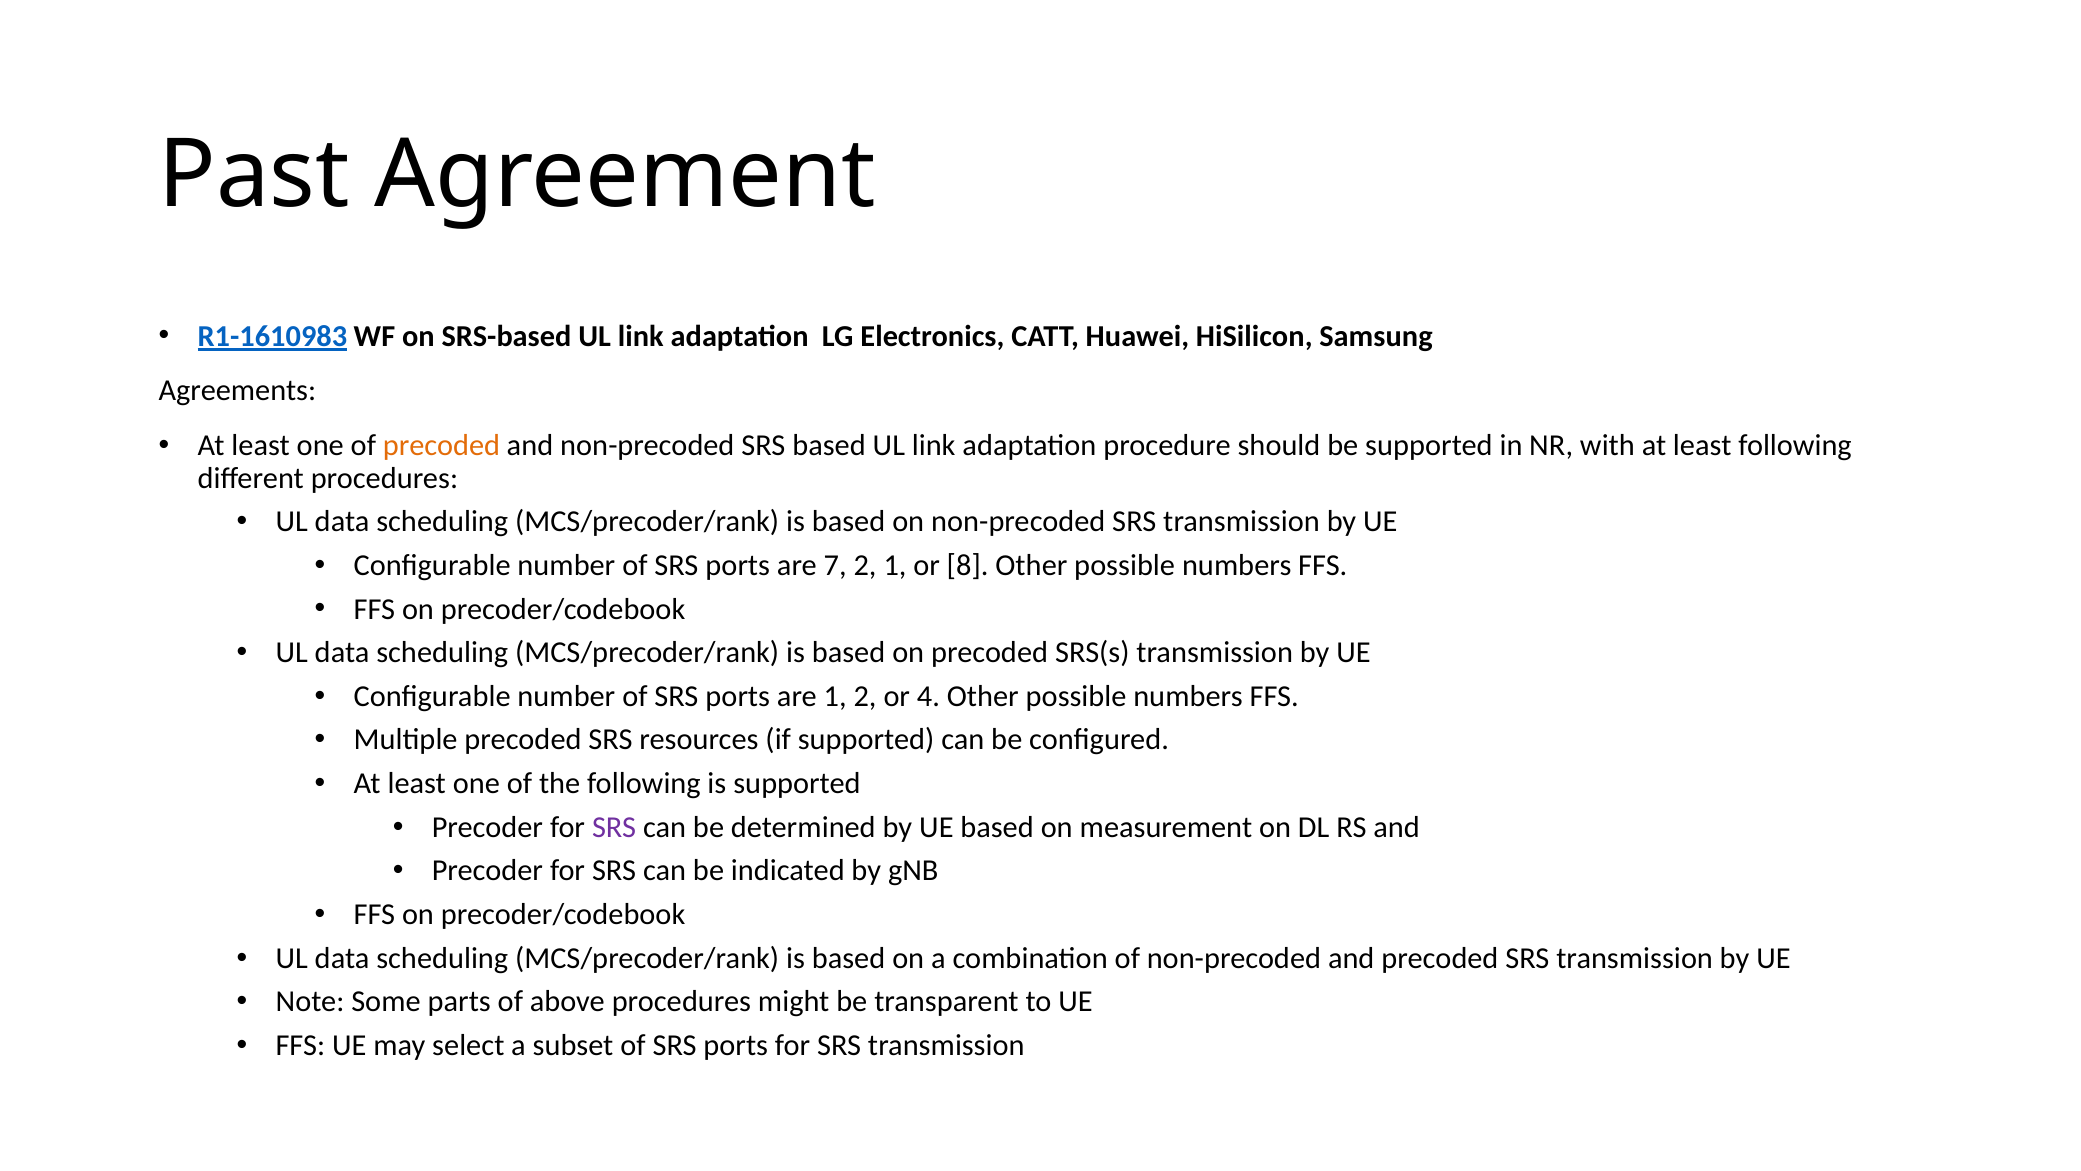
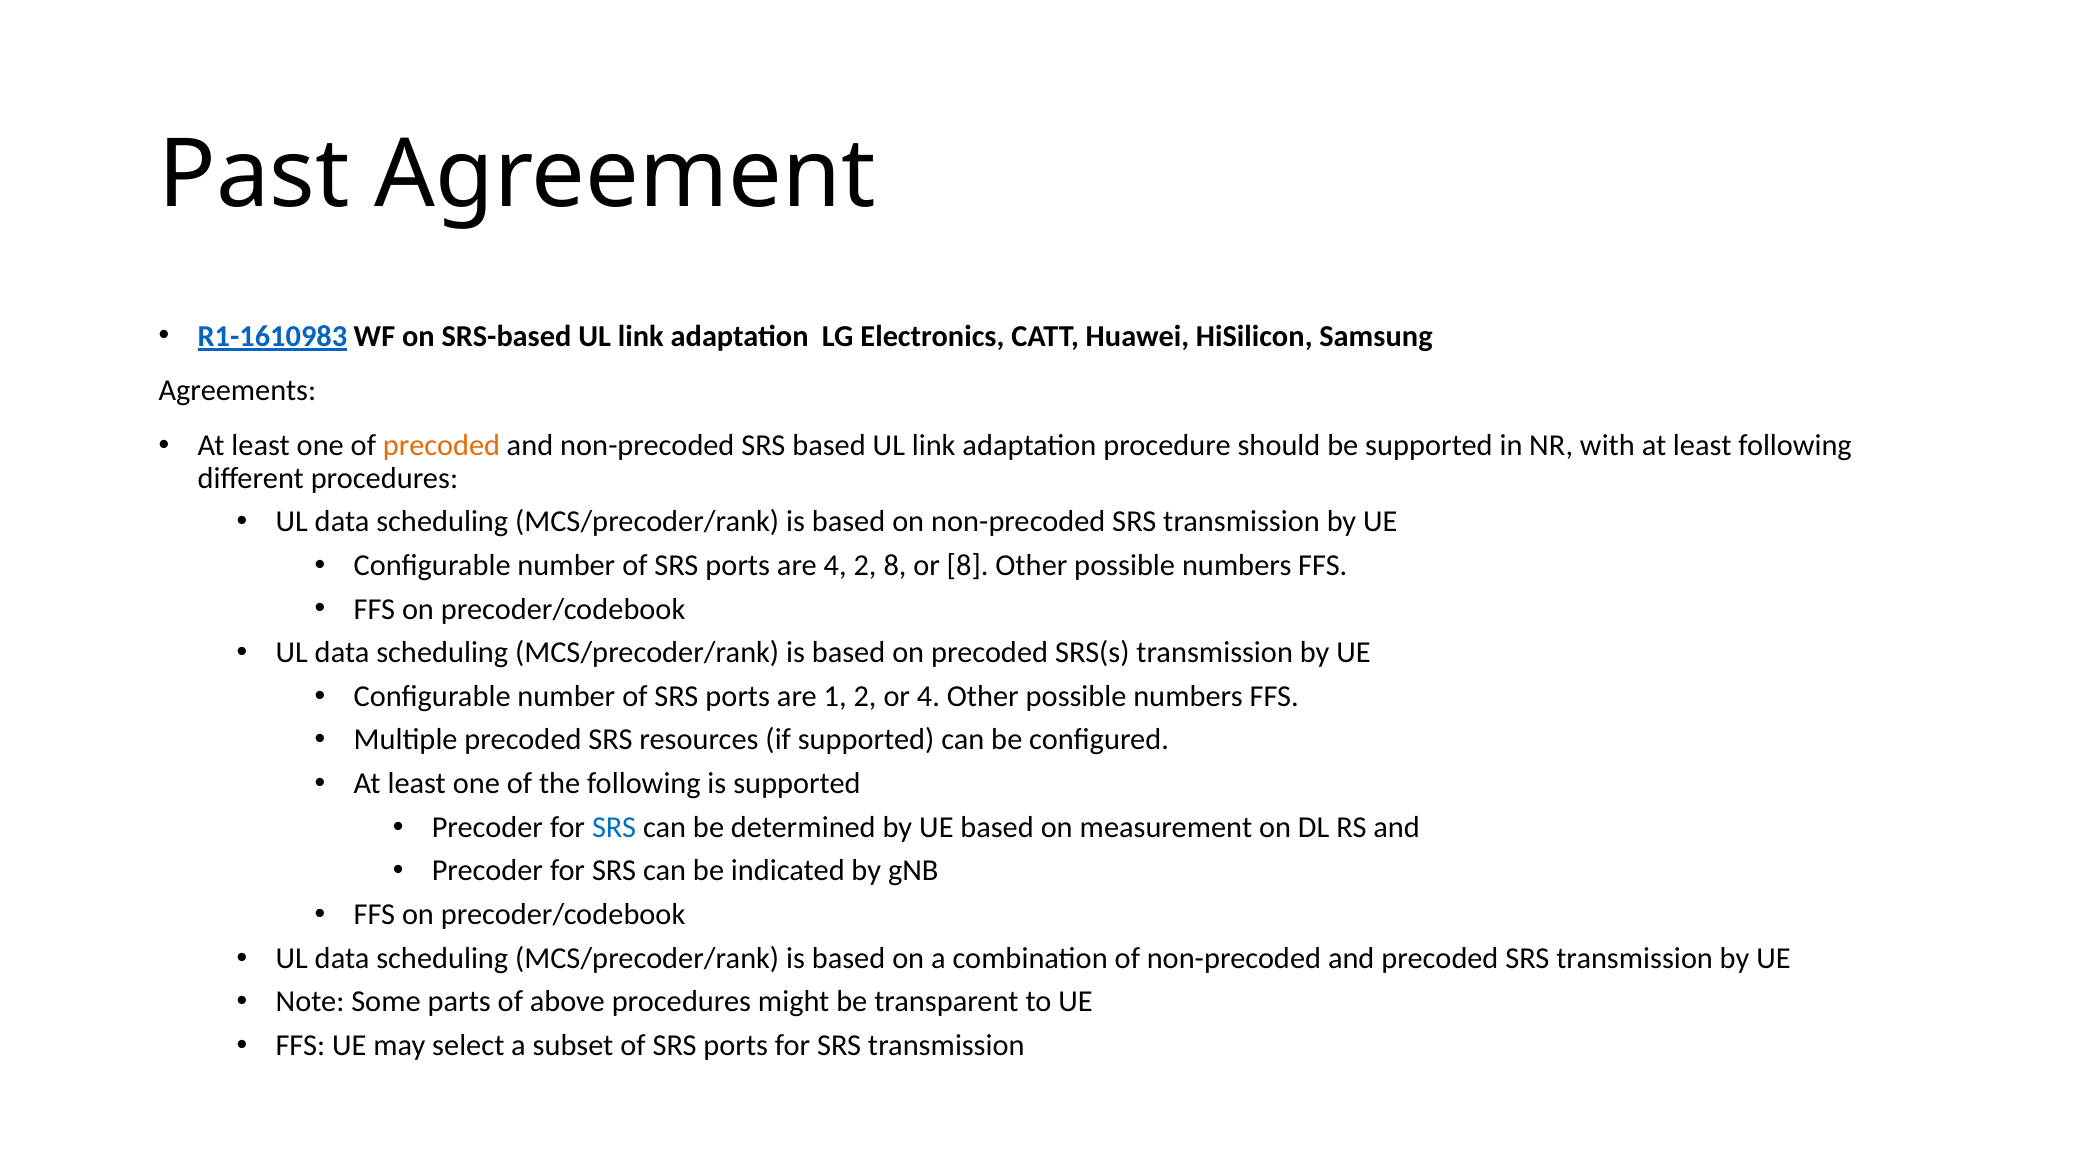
are 7: 7 -> 4
2 1: 1 -> 8
SRS at (614, 827) colour: purple -> blue
